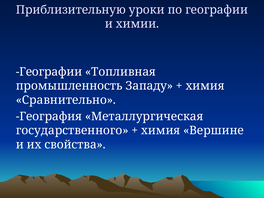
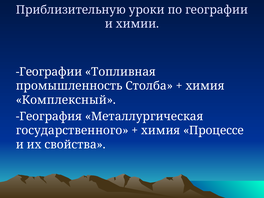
Западу: Западу -> Столба
Сравнительно: Сравнительно -> Комплексный
Вершине: Вершине -> Процессе
